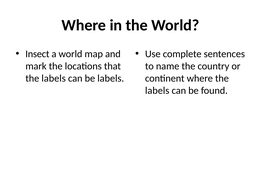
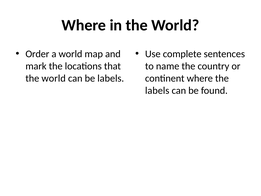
Insect: Insect -> Order
labels at (54, 78): labels -> world
